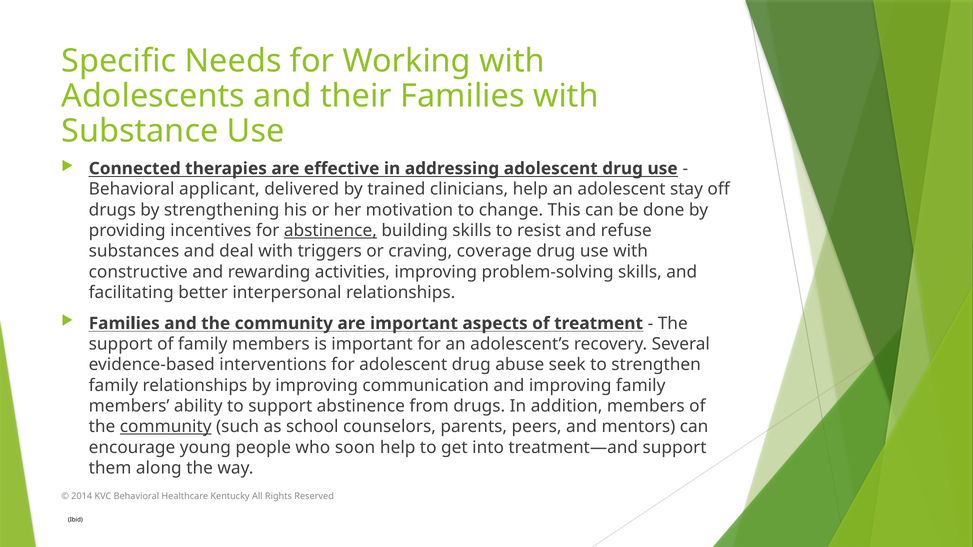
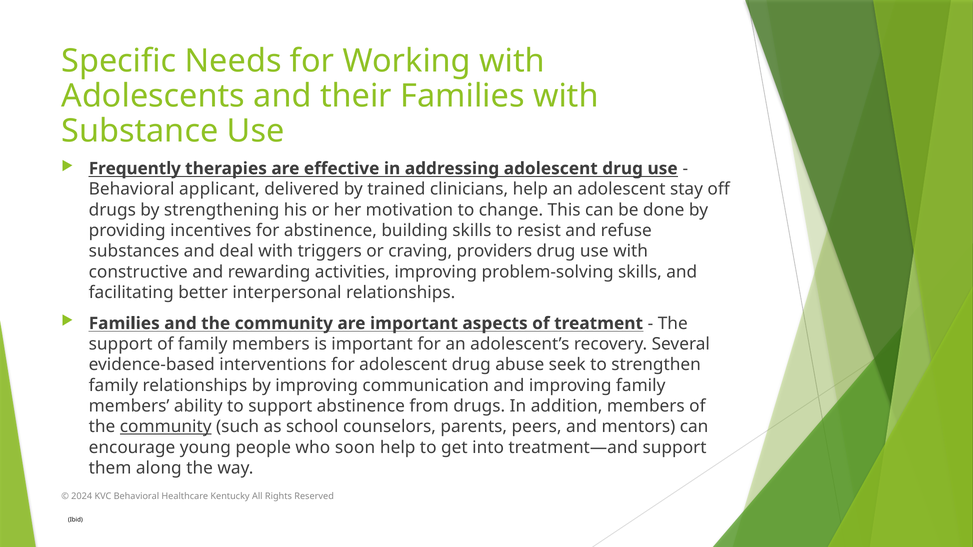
Connected: Connected -> Frequently
abstinence at (330, 231) underline: present -> none
coverage: coverage -> providers
2014: 2014 -> 2024
